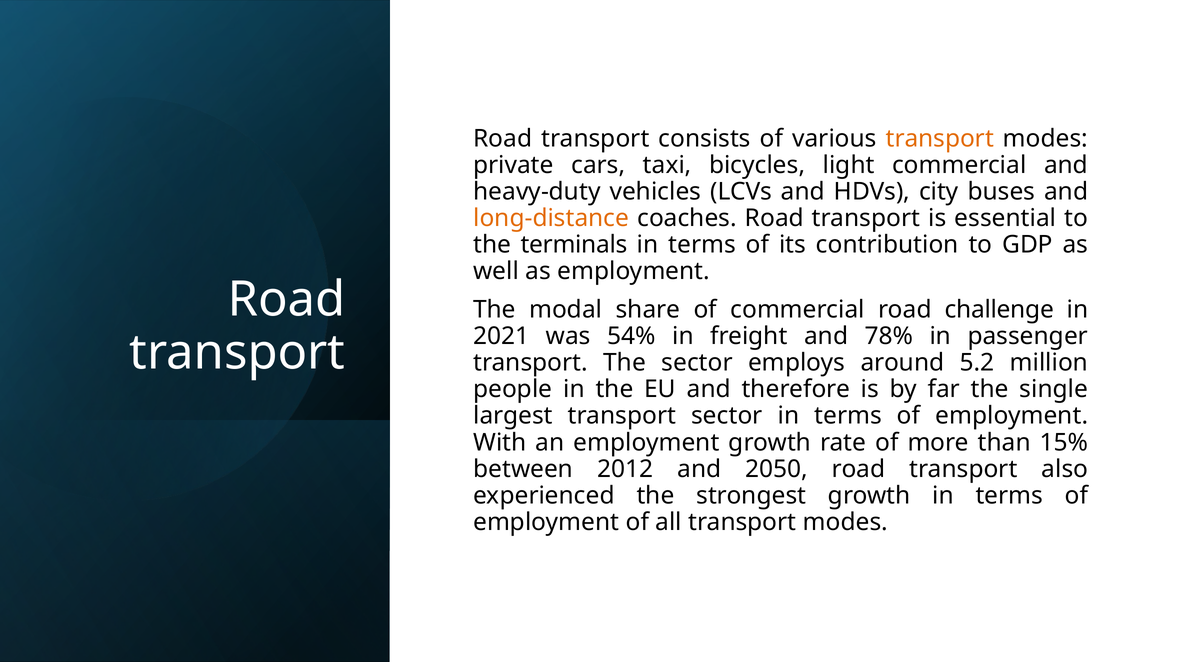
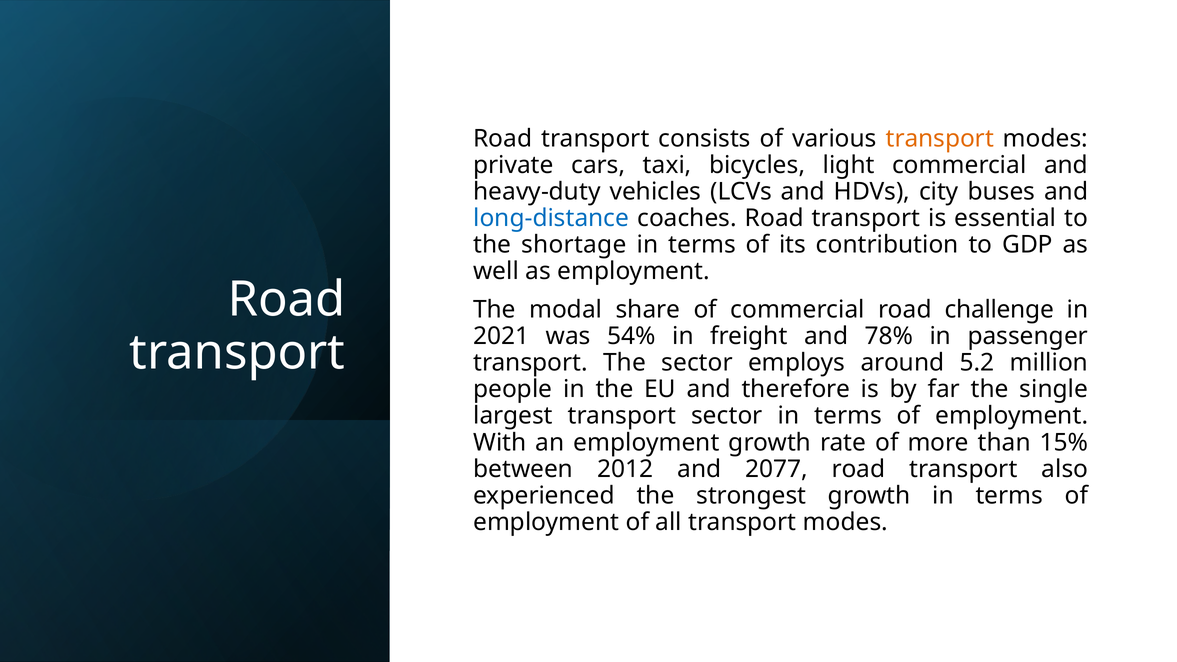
long-distance colour: orange -> blue
terminals: terminals -> shortage
2050: 2050 -> 2077
